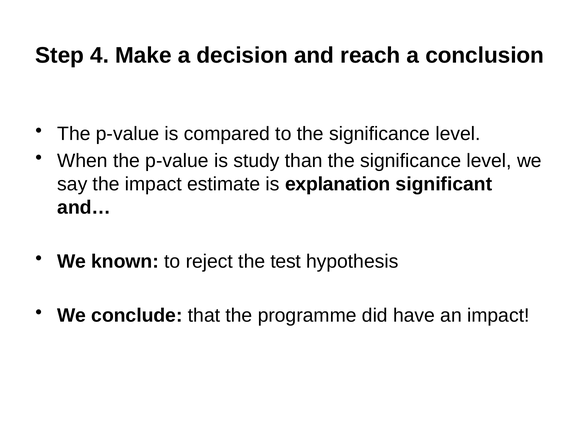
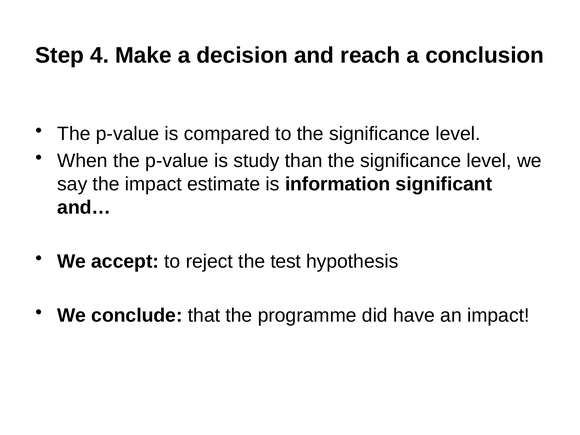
explanation: explanation -> information
known: known -> accept
